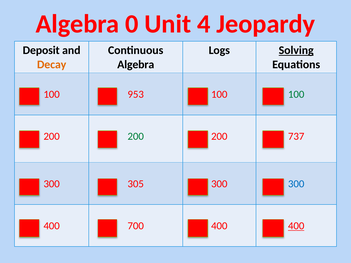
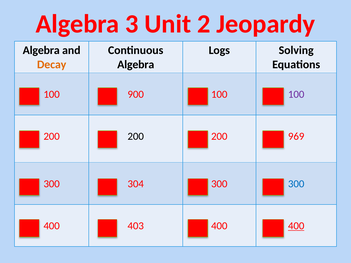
0: 0 -> 3
4: 4 -> 2
Deposit at (41, 50): Deposit -> Algebra
Solving underline: present -> none
953: 953 -> 900
100 at (296, 94) colour: green -> purple
200 at (136, 136) colour: green -> black
737: 737 -> 969
305: 305 -> 304
700: 700 -> 403
